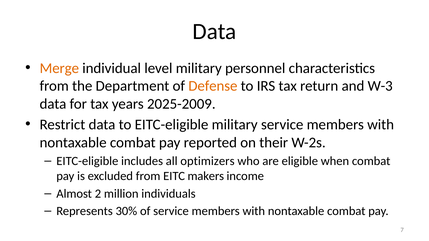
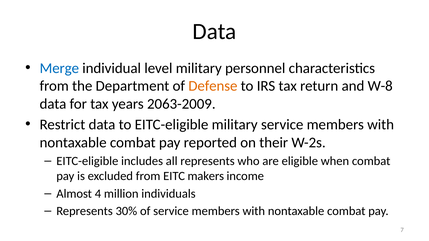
Merge colour: orange -> blue
W-3: W-3 -> W-8
2025-2009: 2025-2009 -> 2063-2009
all optimizers: optimizers -> represents
2: 2 -> 4
